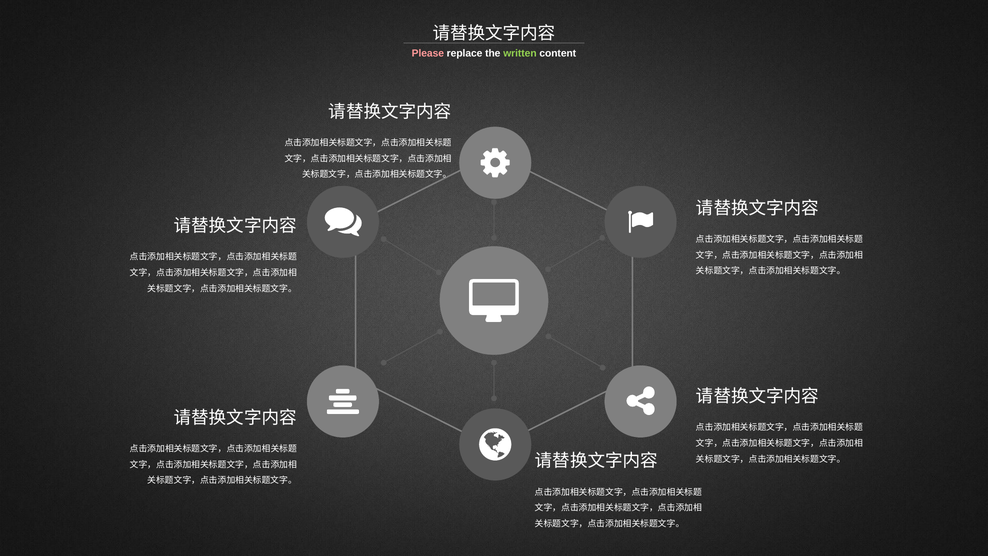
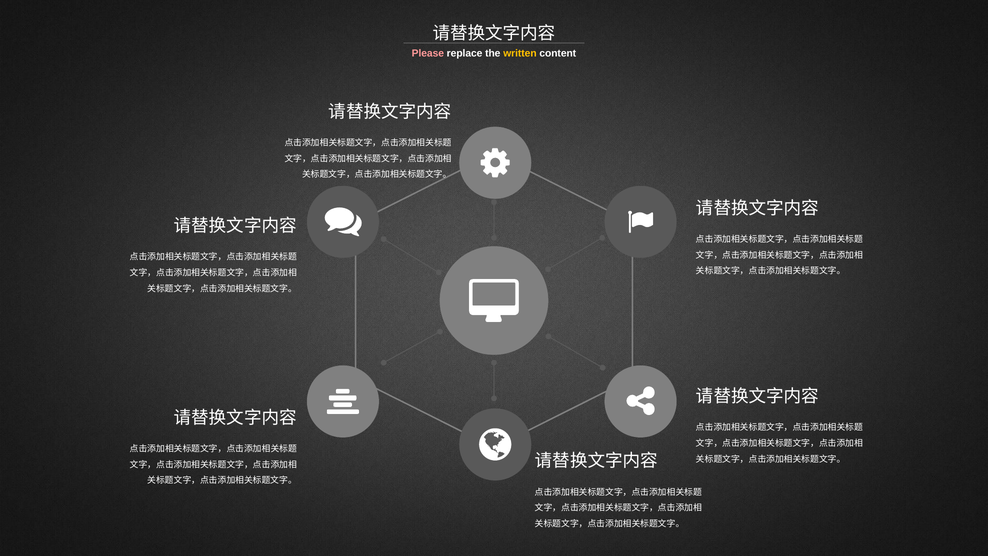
written colour: light green -> yellow
